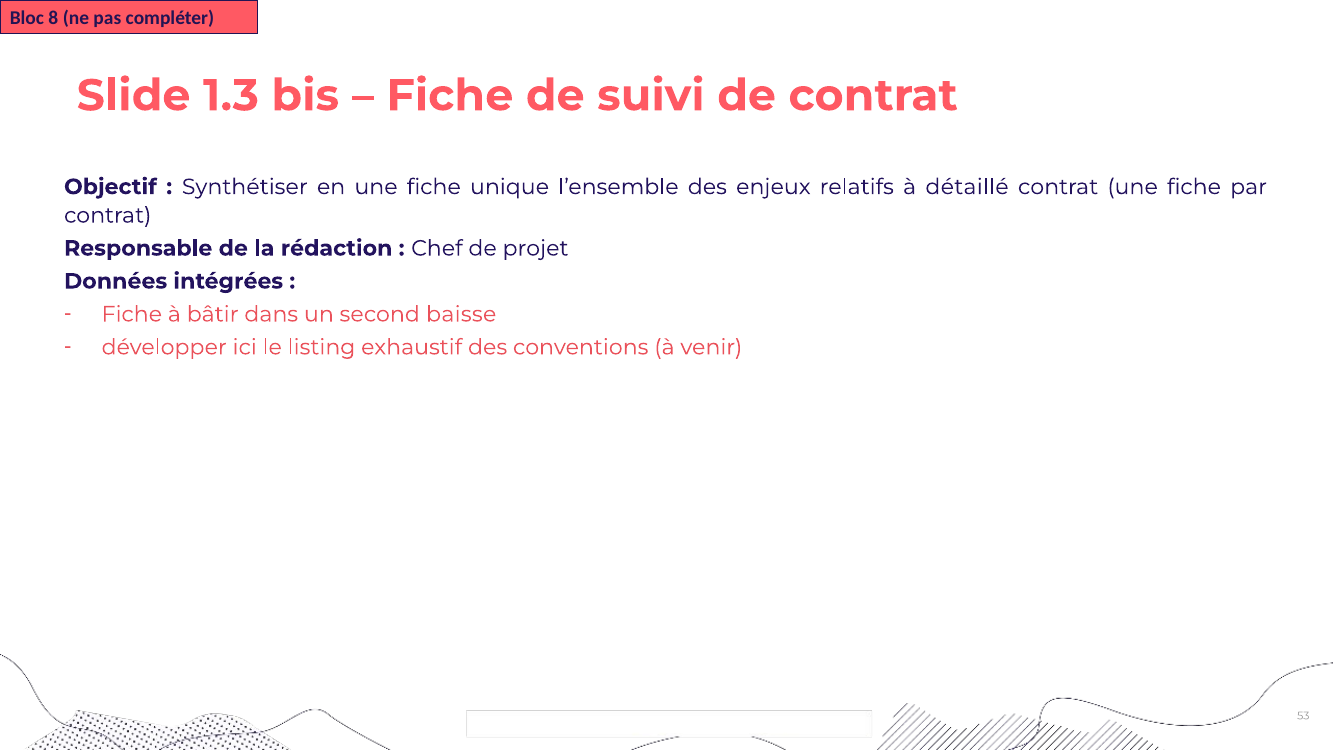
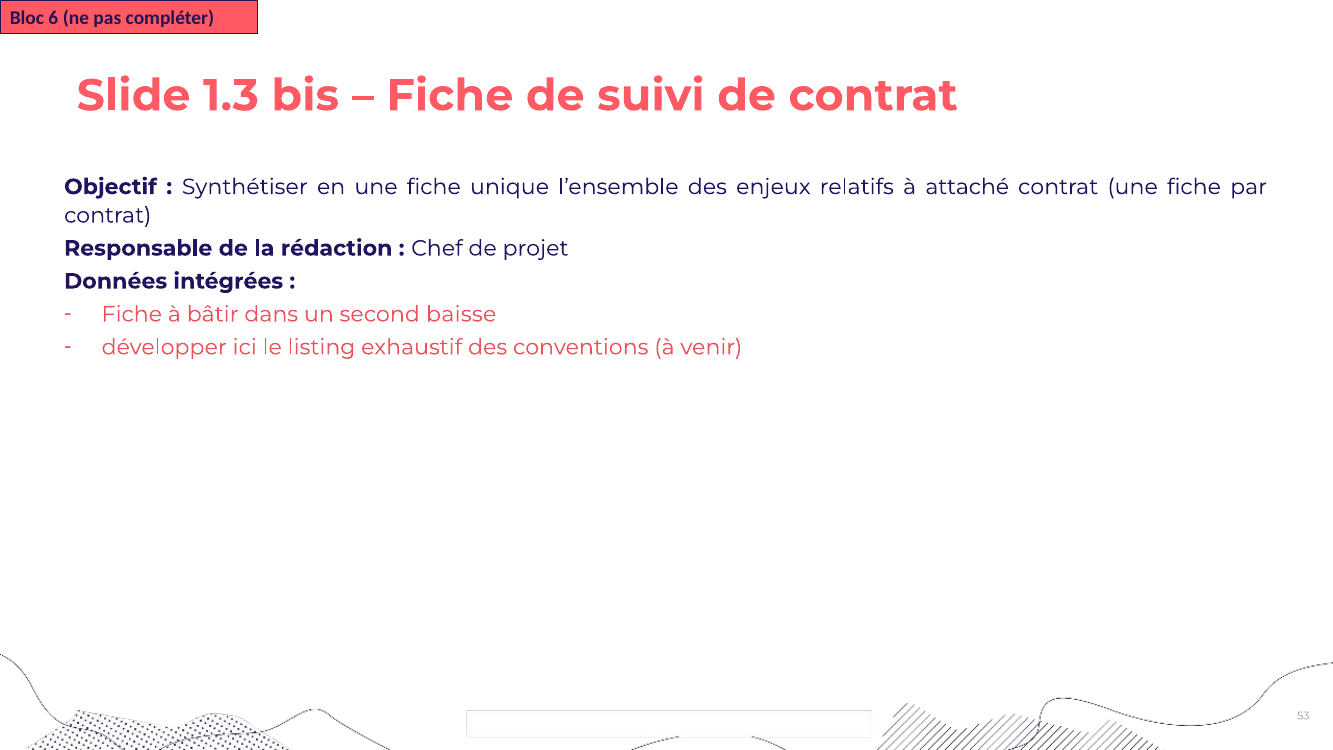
8: 8 -> 6
détaillé: détaillé -> attaché
